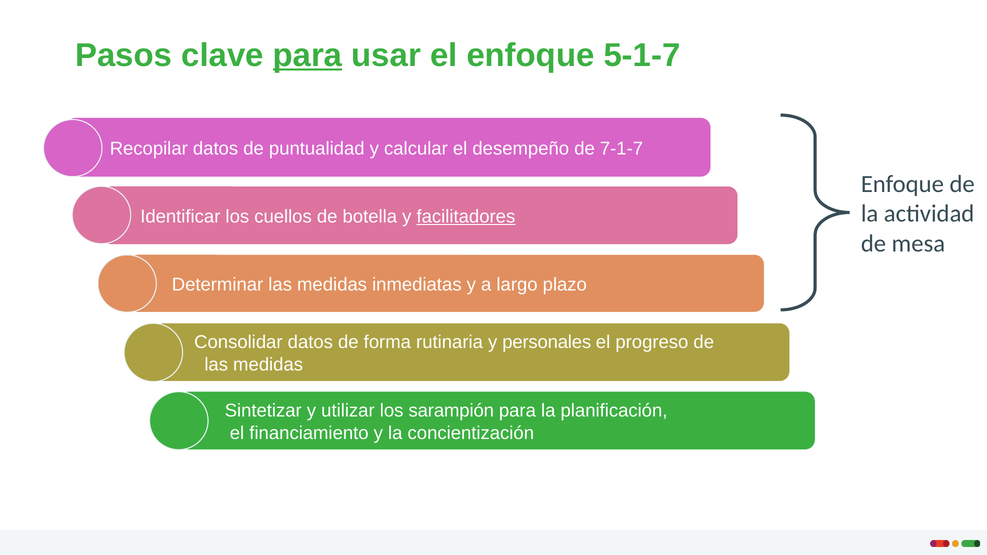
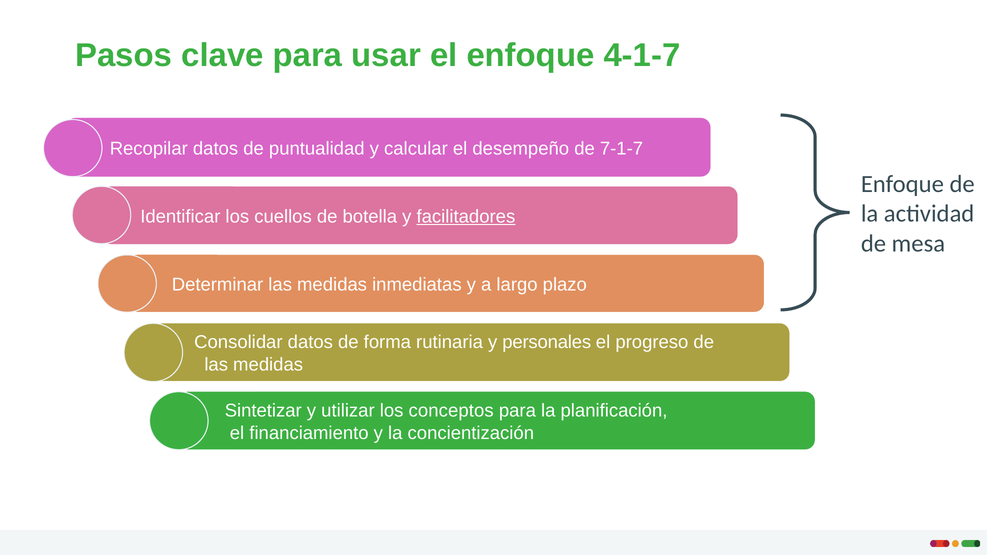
para at (307, 55) underline: present -> none
5-1-7: 5-1-7 -> 4-1-7
sarampión: sarampión -> conceptos
